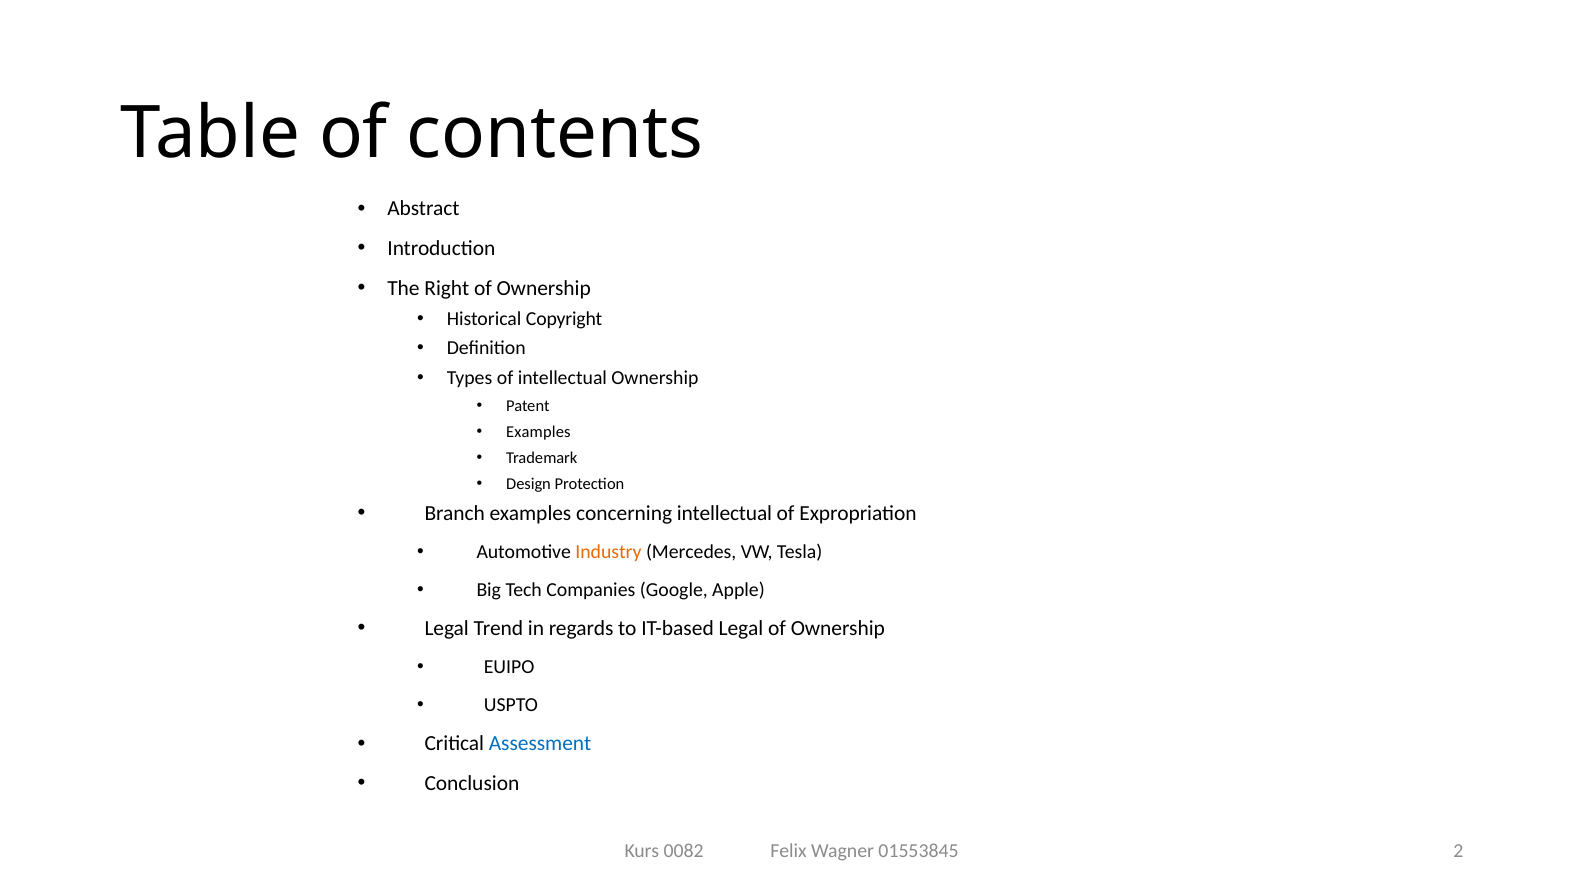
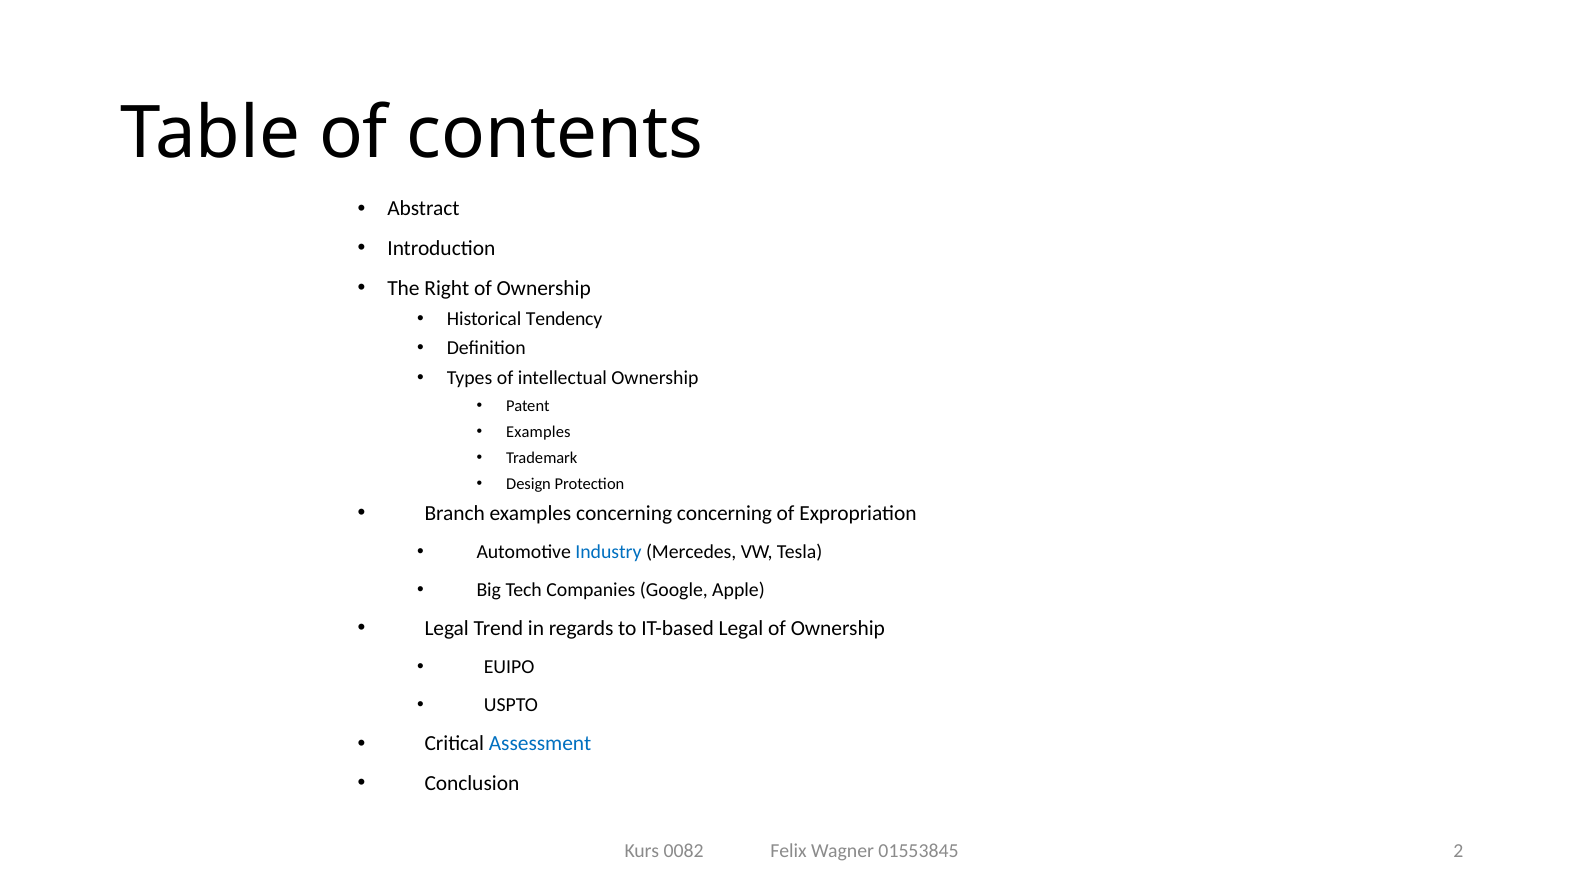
Copyright: Copyright -> Tendency
concerning intellectual: intellectual -> concerning
Industry colour: orange -> blue
